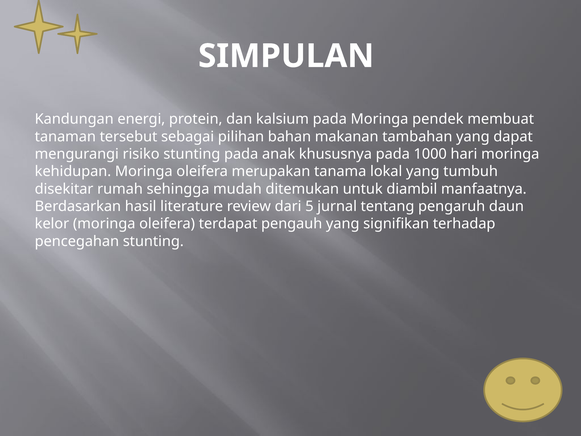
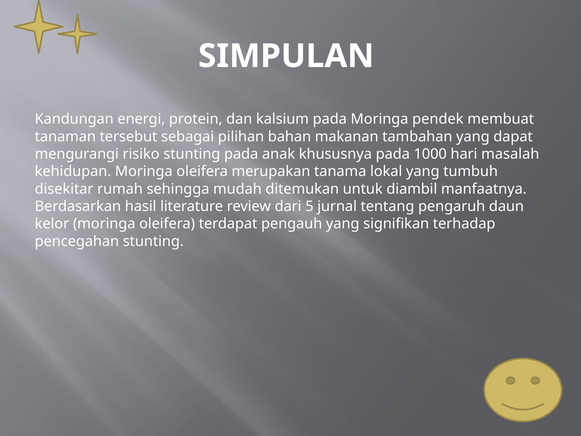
hari moringa: moringa -> masalah
